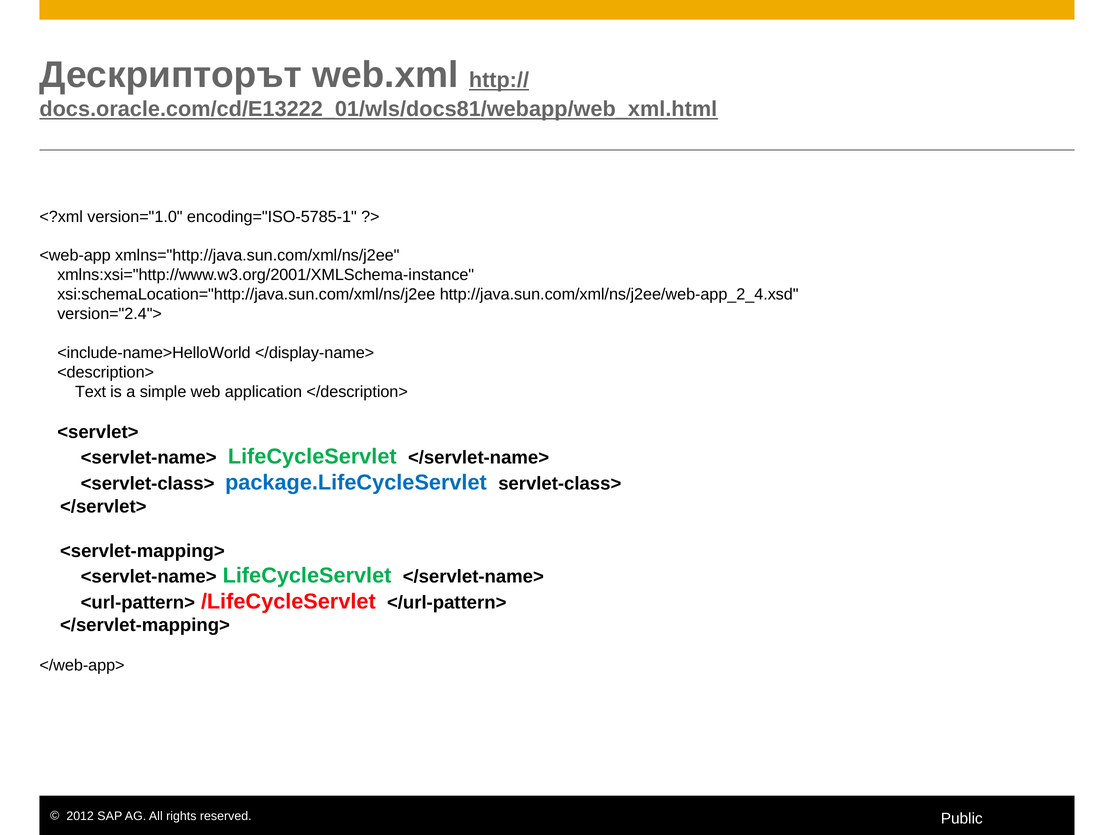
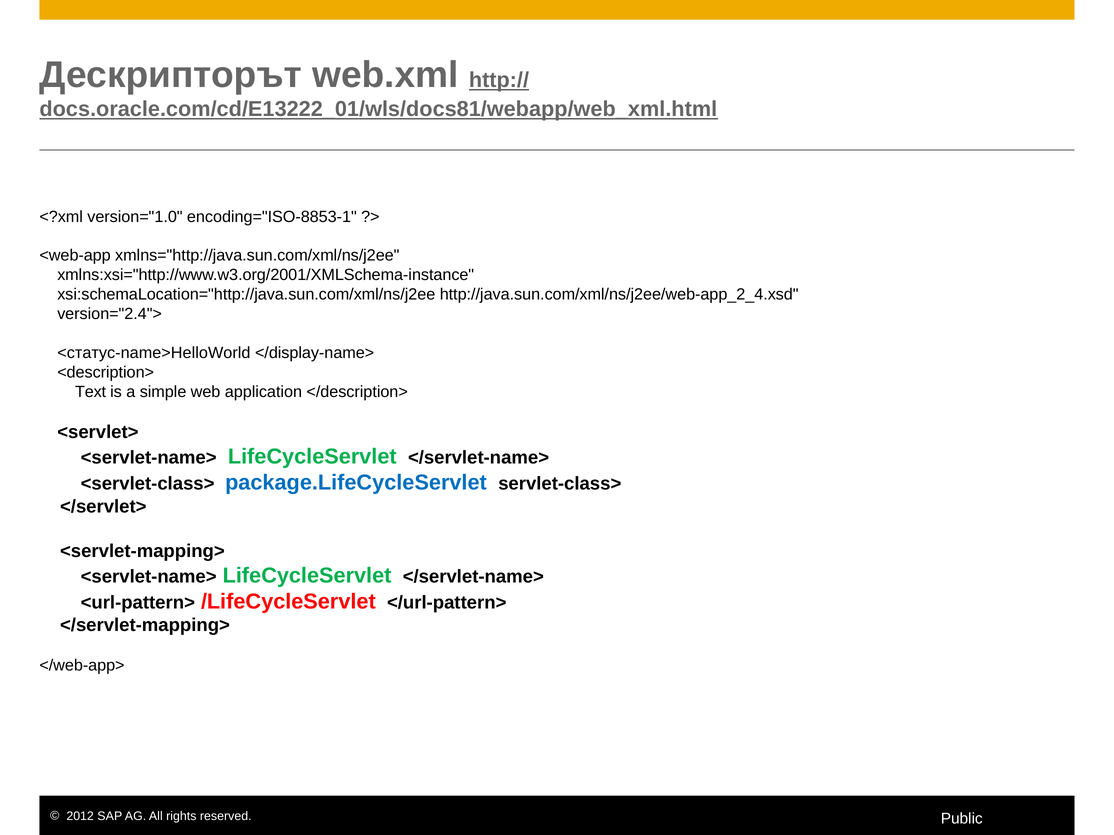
encoding="ISO-5785-1: encoding="ISO-5785-1 -> encoding="ISO-8853-1
<include-name>HelloWorld: <include-name>HelloWorld -> <статус-name>HelloWorld
